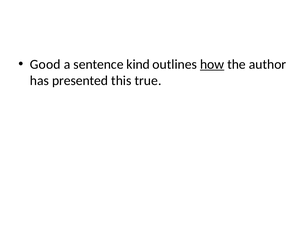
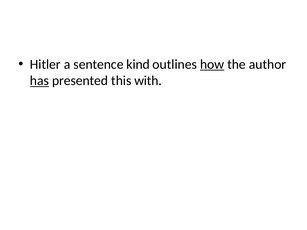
Good: Good -> Hitler
has underline: none -> present
true: true -> with
